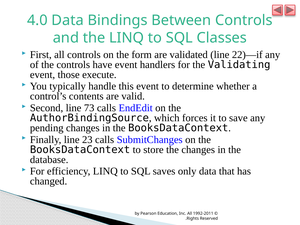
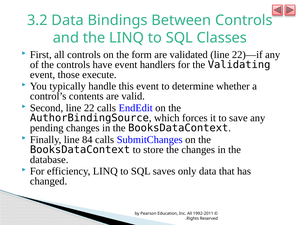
4.0: 4.0 -> 3.2
73: 73 -> 22
23: 23 -> 84
